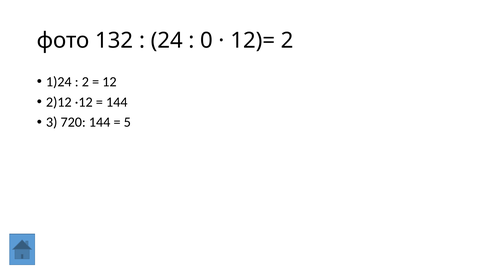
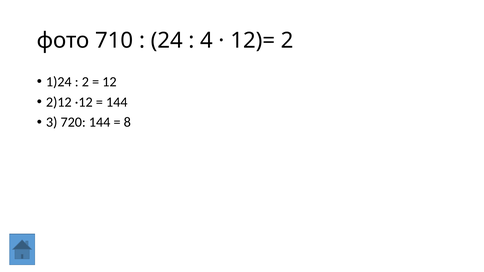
132: 132 -> 710
0: 0 -> 4
5: 5 -> 8
